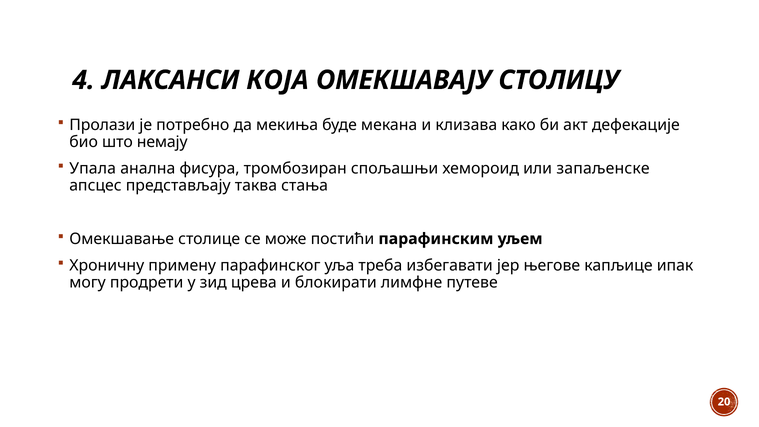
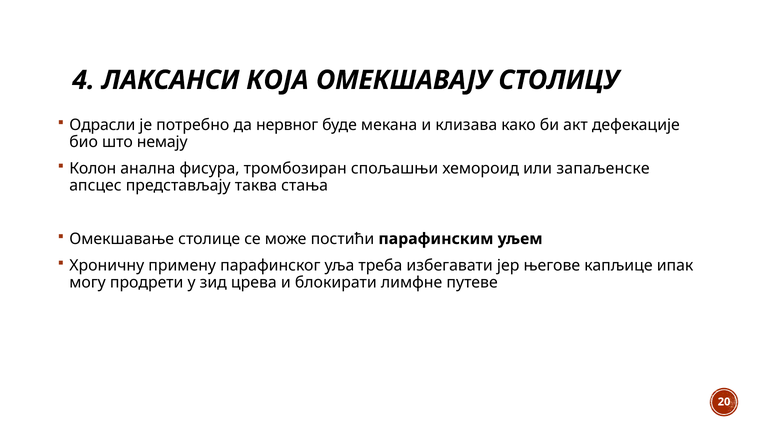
Пролази: Пролази -> Одрасли
мекиња: мекиња -> нервног
Упала: Упала -> Колон
